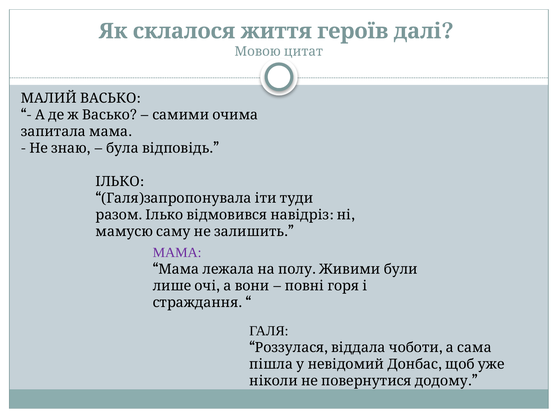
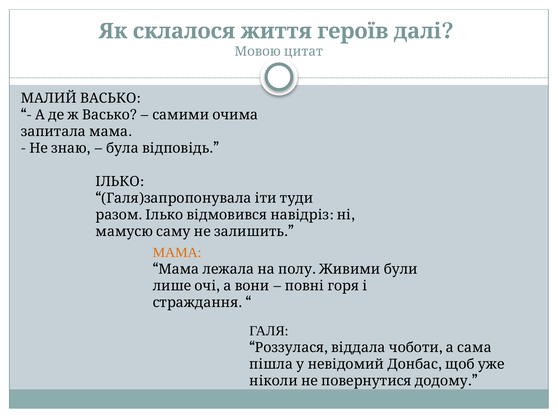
МАМА colour: purple -> orange
